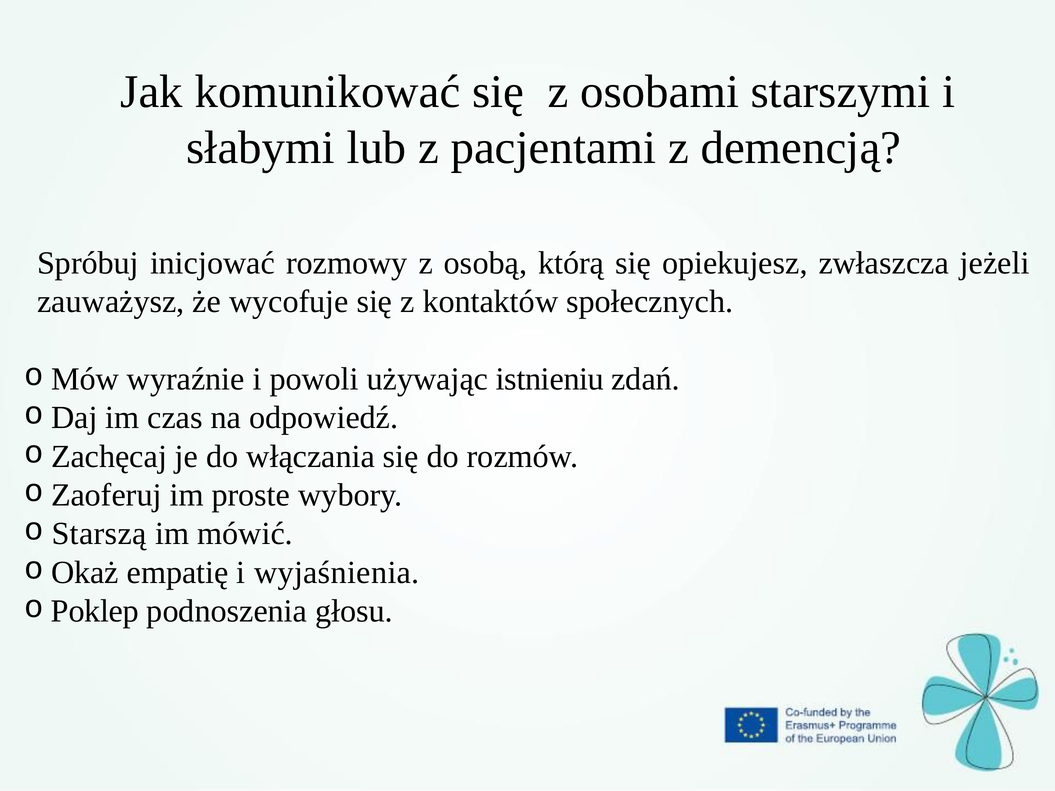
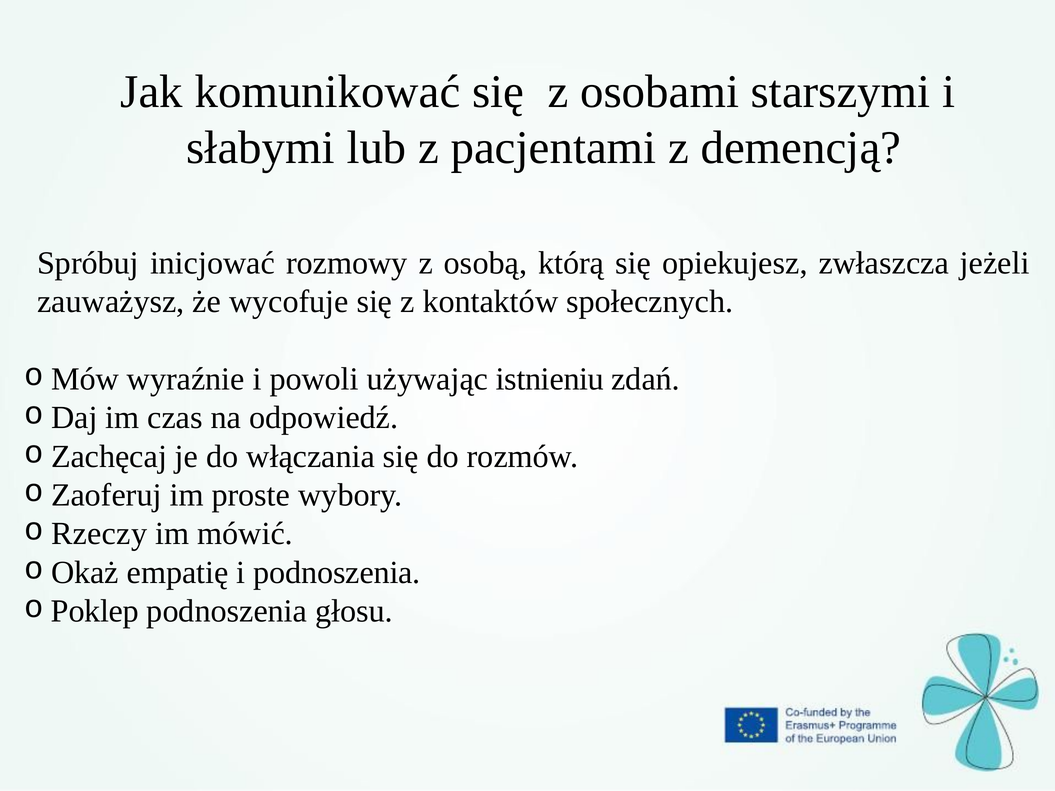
Starszą: Starszą -> Rzeczy
i wyjaśnienia: wyjaśnienia -> podnoszenia
